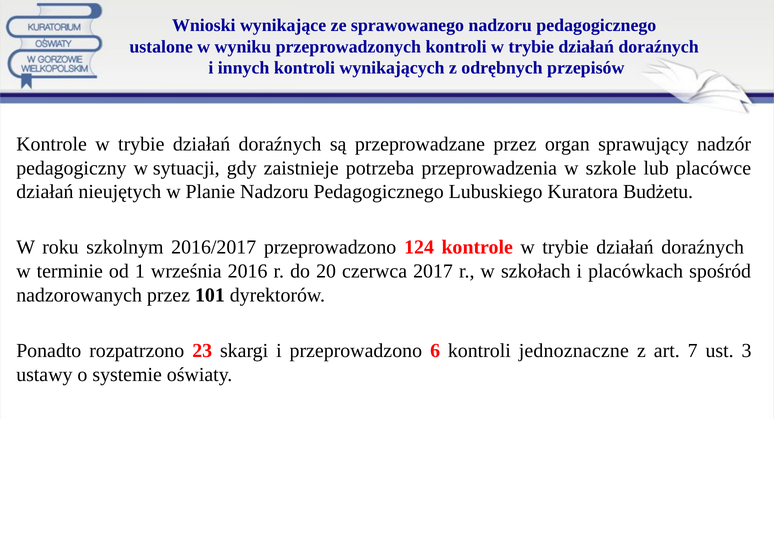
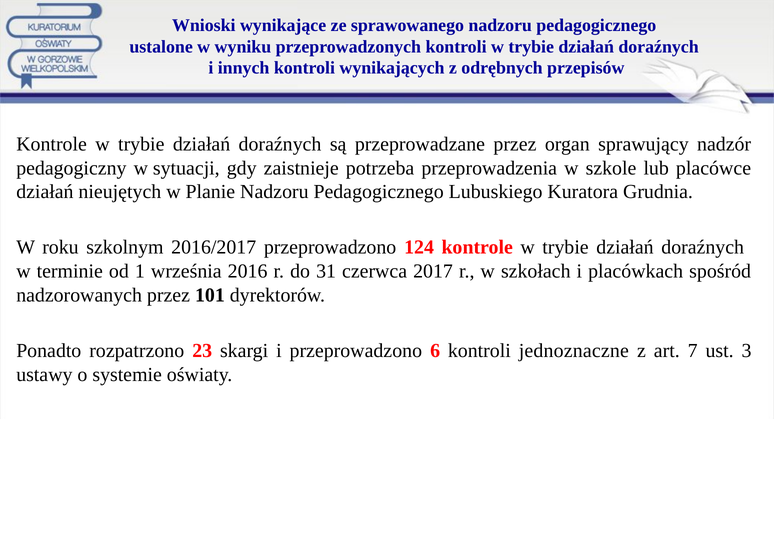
Budżetu: Budżetu -> Grudnia
20: 20 -> 31
